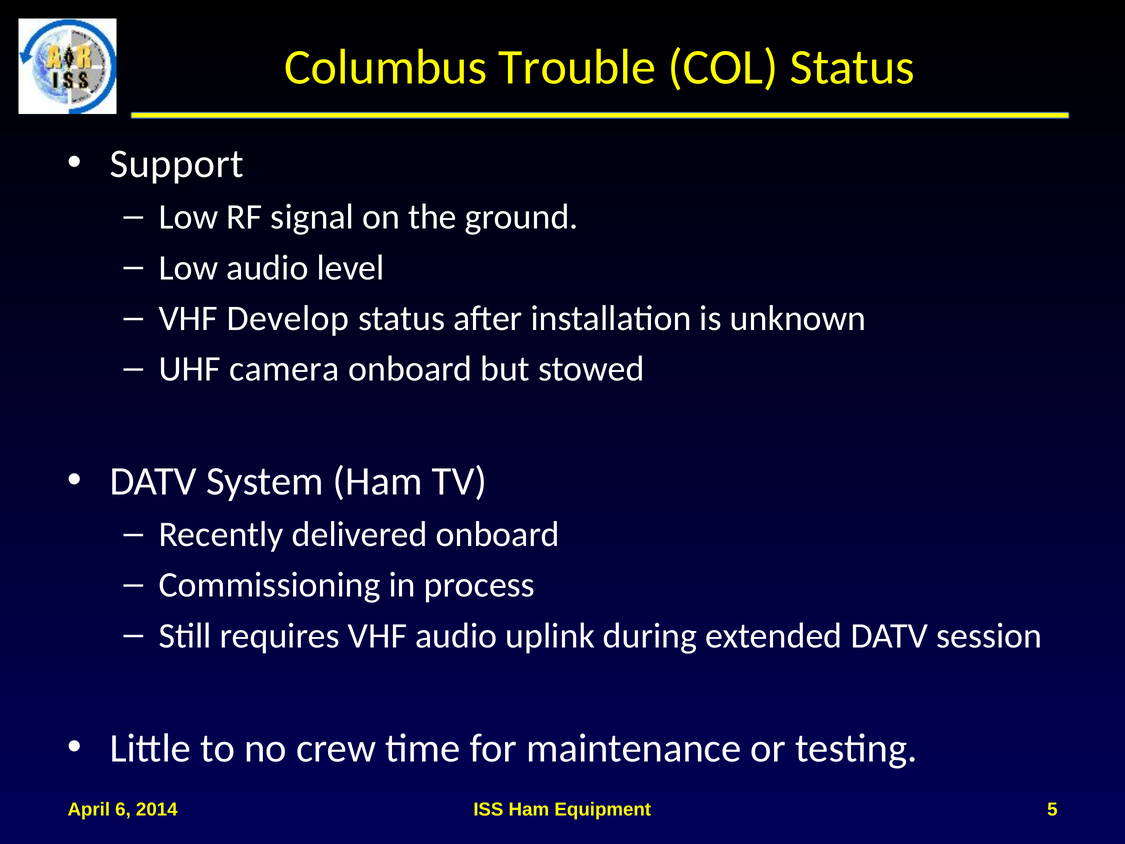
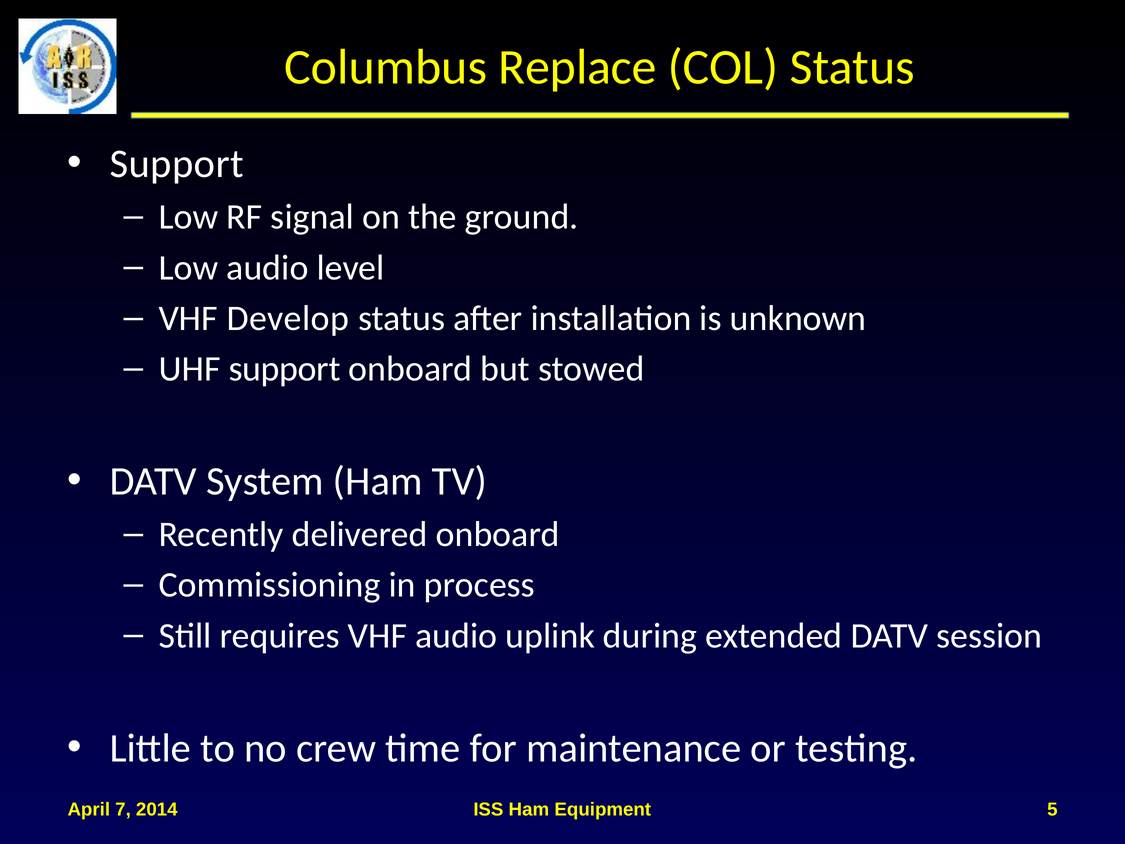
Trouble: Trouble -> Replace
UHF camera: camera -> support
6: 6 -> 7
